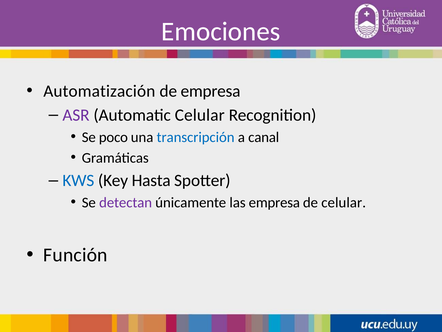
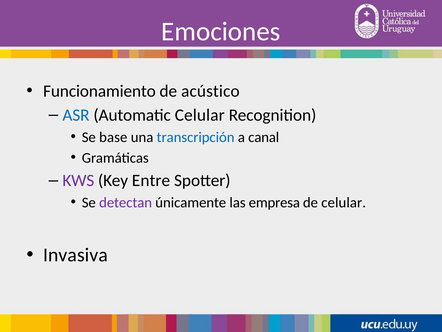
Automatización: Automatización -> Funcionamiento
de empresa: empresa -> acústico
ASR colour: purple -> blue
poco: poco -> base
KWS colour: blue -> purple
Hasta: Hasta -> Entre
Función: Función -> Invasiva
